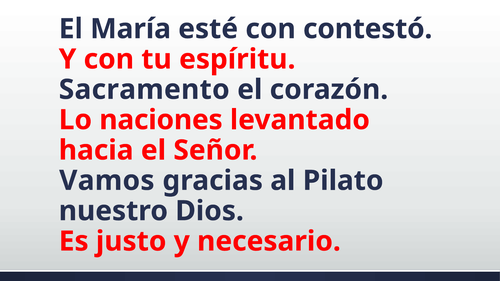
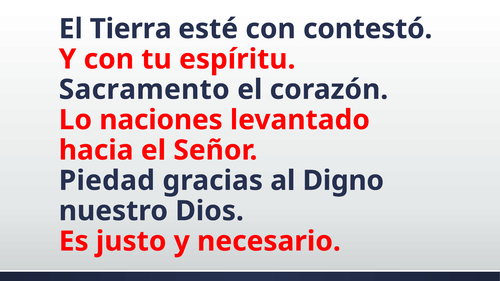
María: María -> Tierra
Vamos: Vamos -> Piedad
Pilato: Pilato -> Digno
